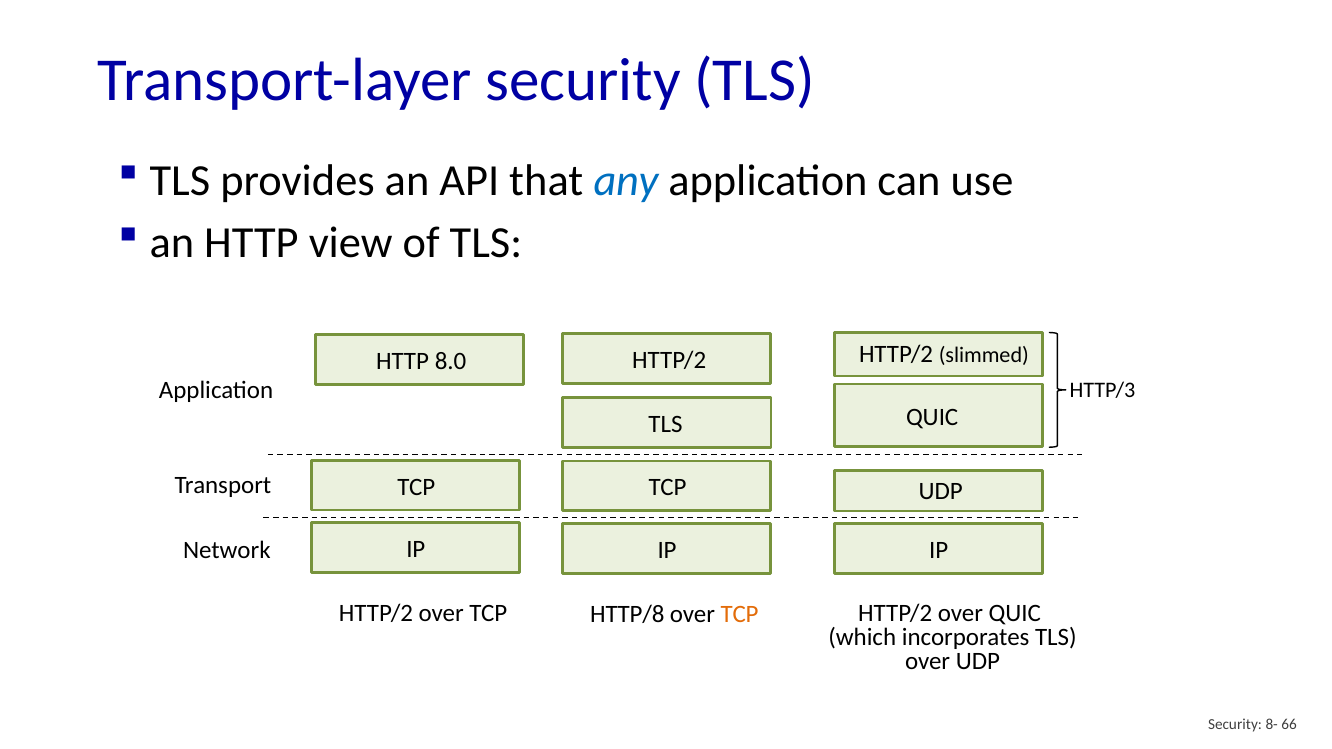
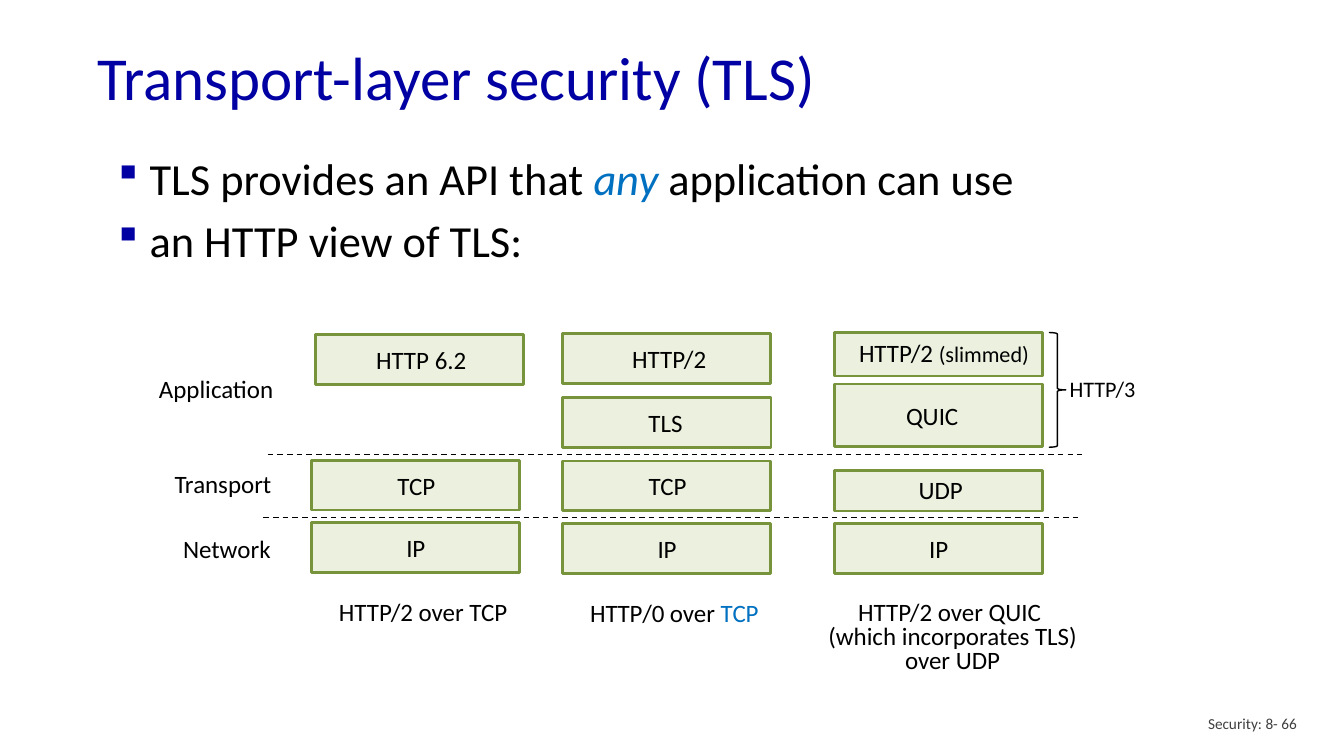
8.0: 8.0 -> 6.2
HTTP/8: HTTP/8 -> HTTP/0
TCP at (740, 614) colour: orange -> blue
